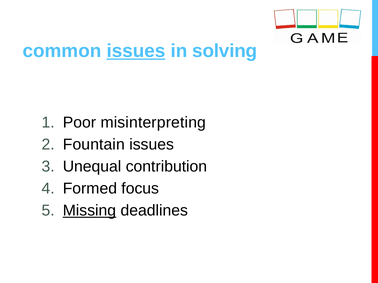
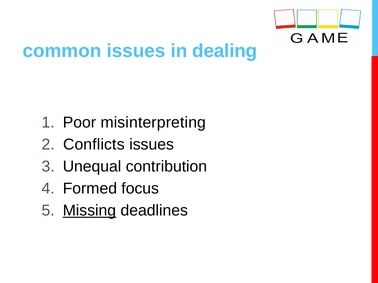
issues at (136, 51) underline: present -> none
solving: solving -> dealing
Fountain: Fountain -> Conflicts
